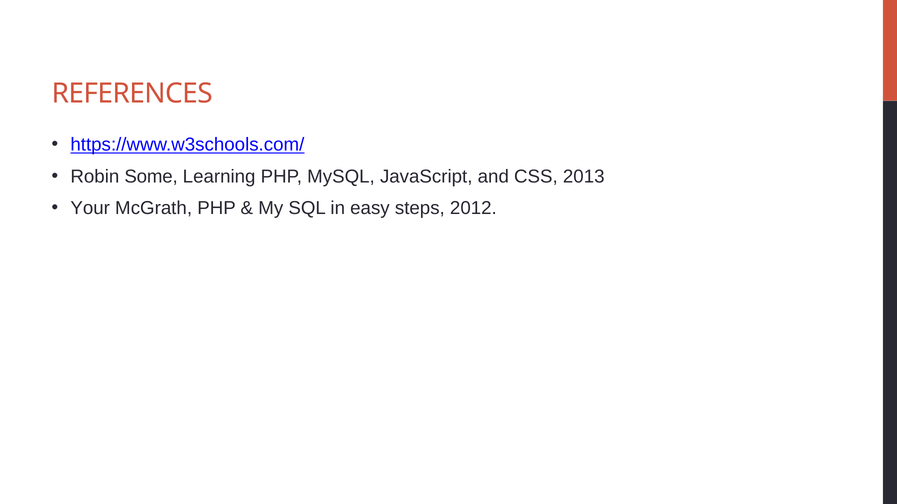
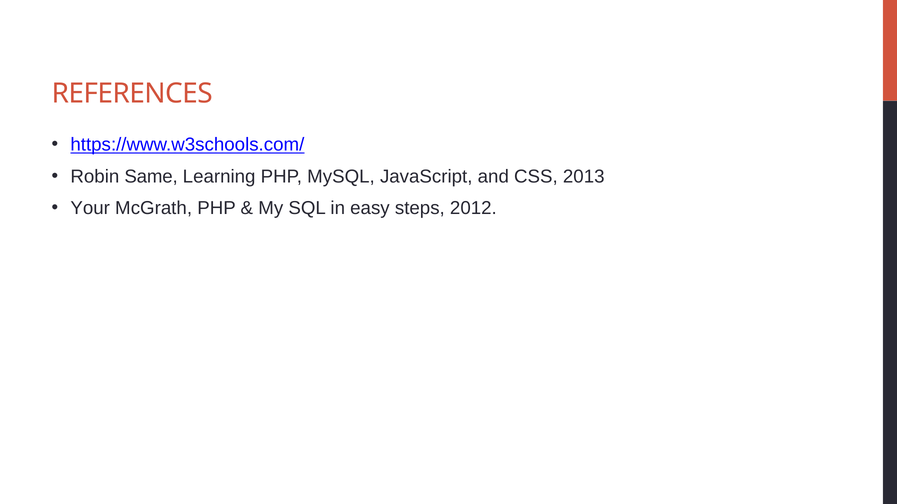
Some: Some -> Same
